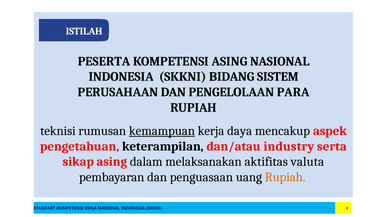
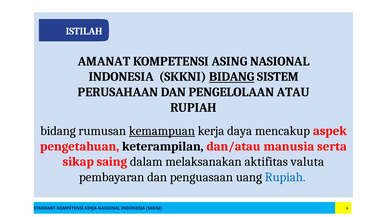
PESERTA: PESERTA -> AMANAT
BIDANG at (232, 77) underline: none -> present
PARA: PARA -> ATAU
teknisi at (58, 131): teknisi -> bidang
industry: industry -> manusia
sikap asing: asing -> saing
Rupiah at (285, 177) colour: orange -> blue
